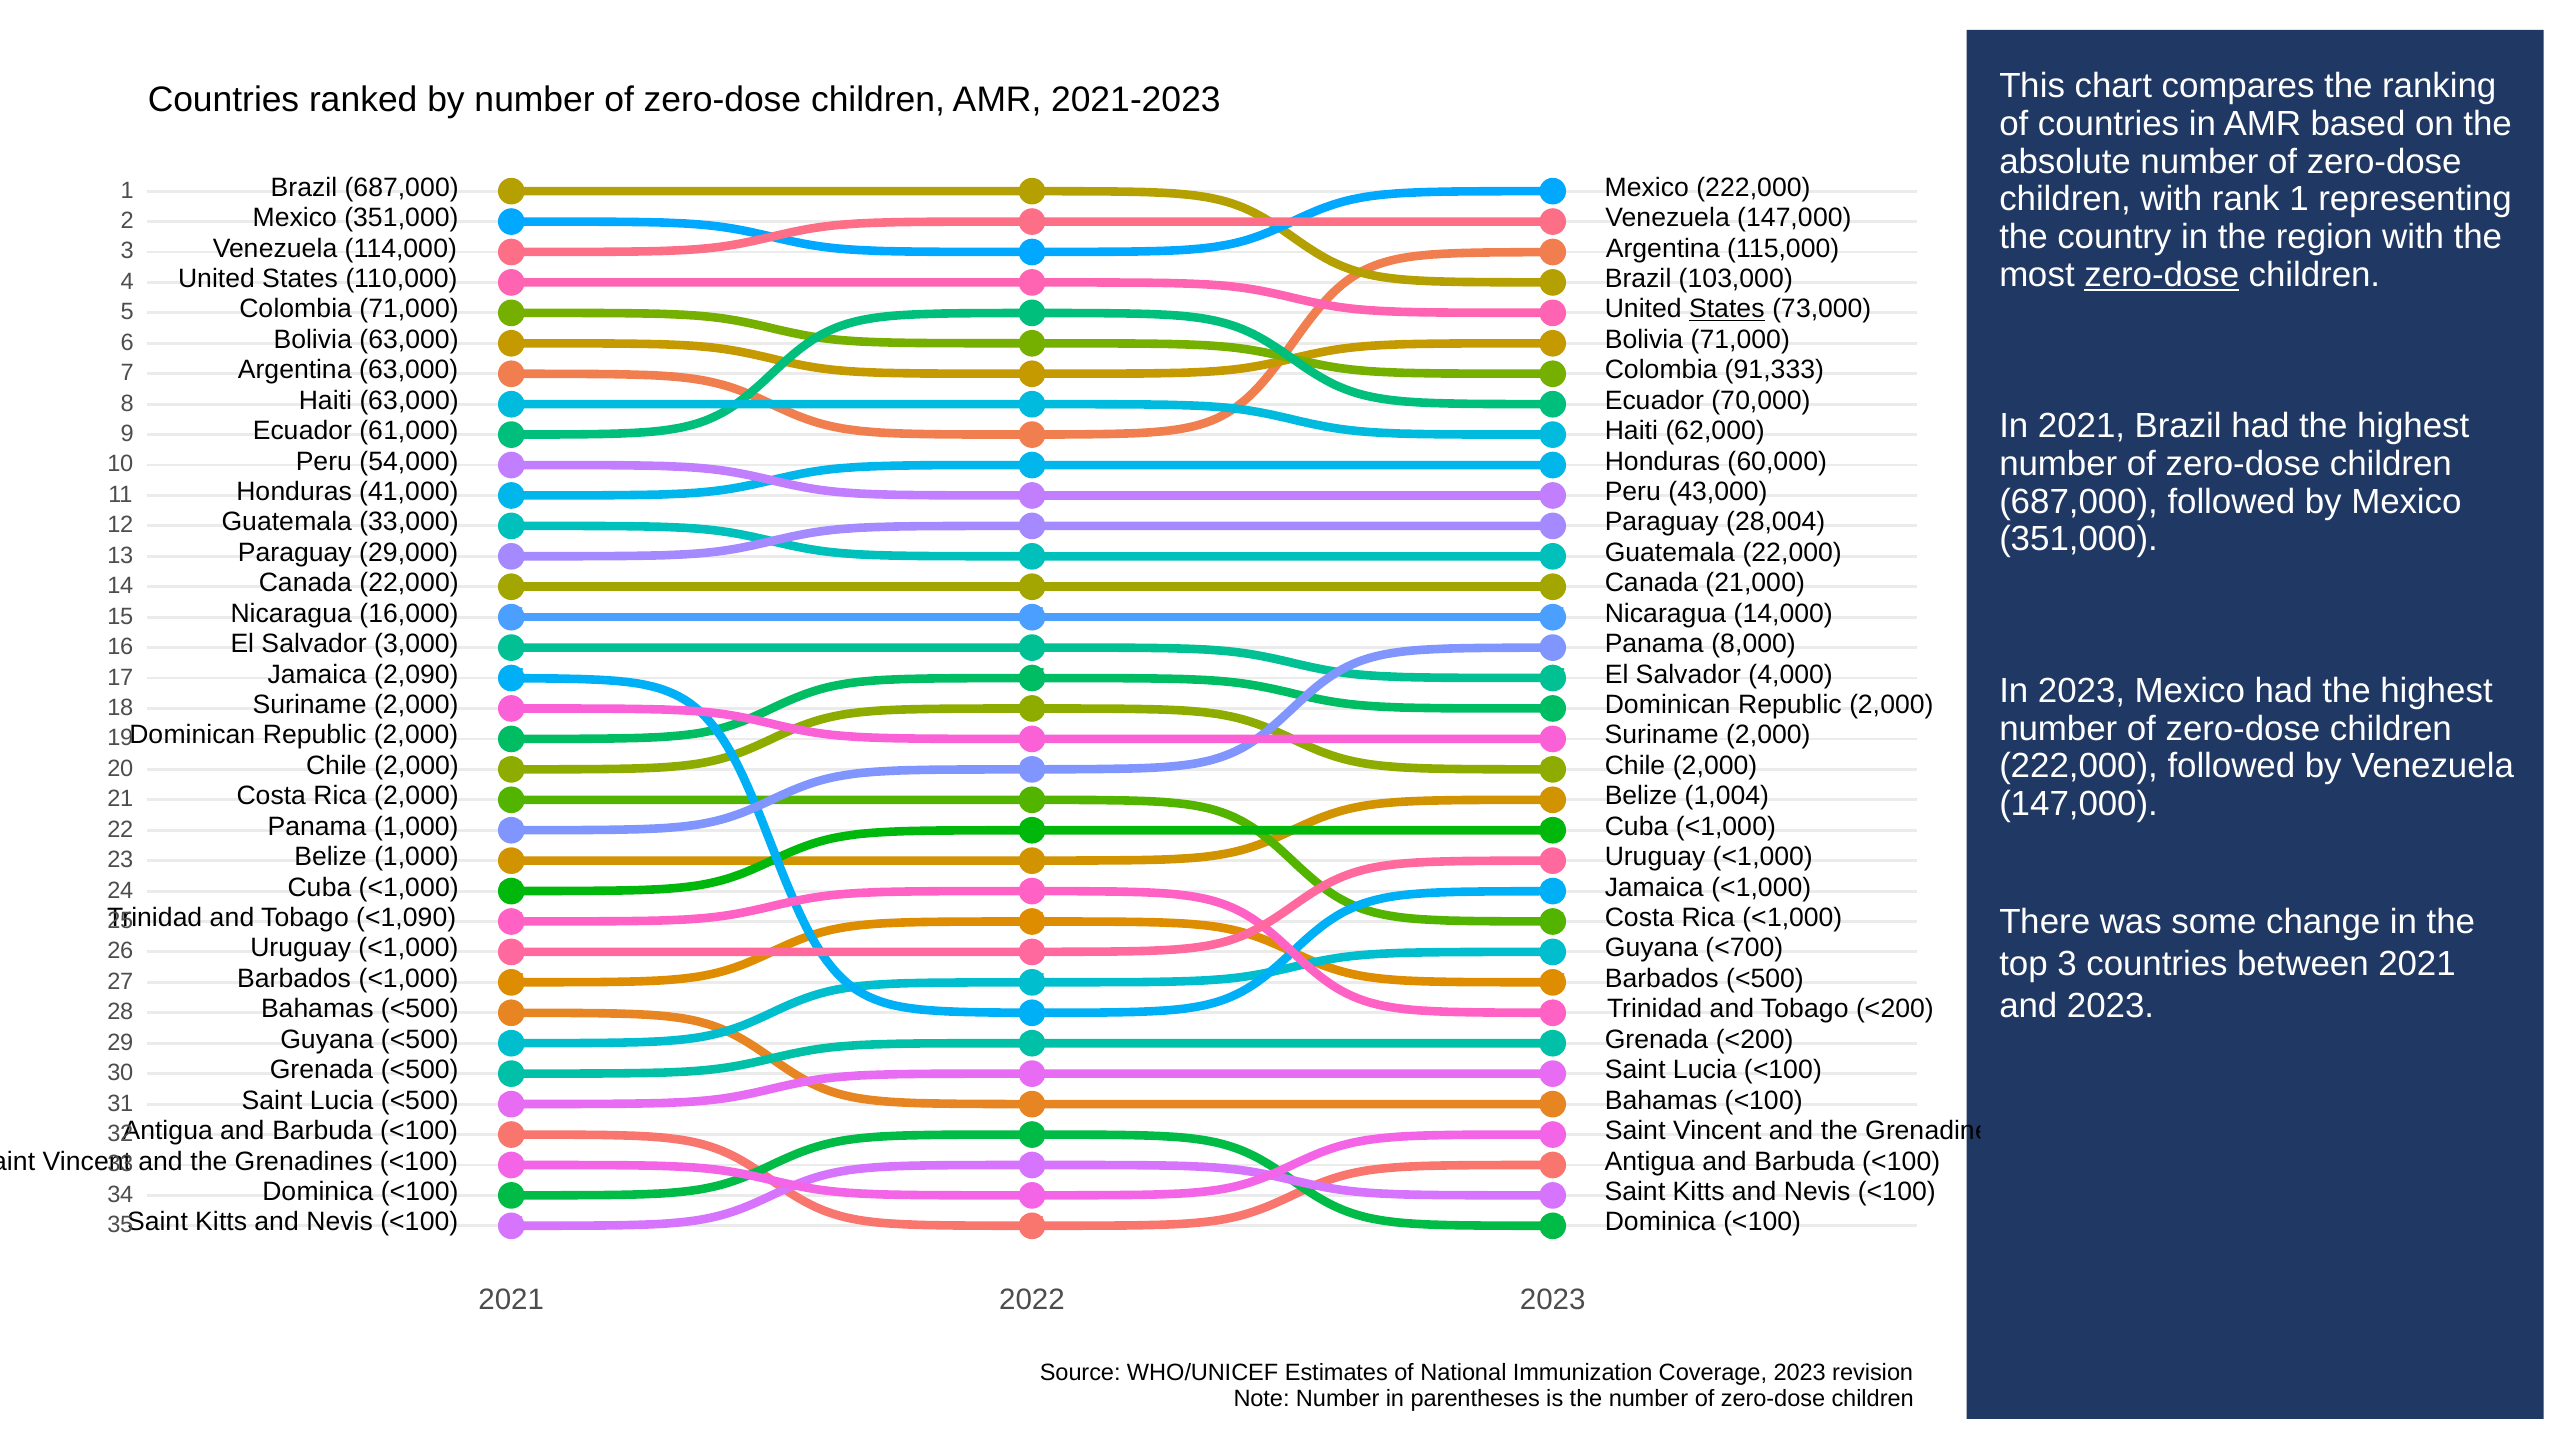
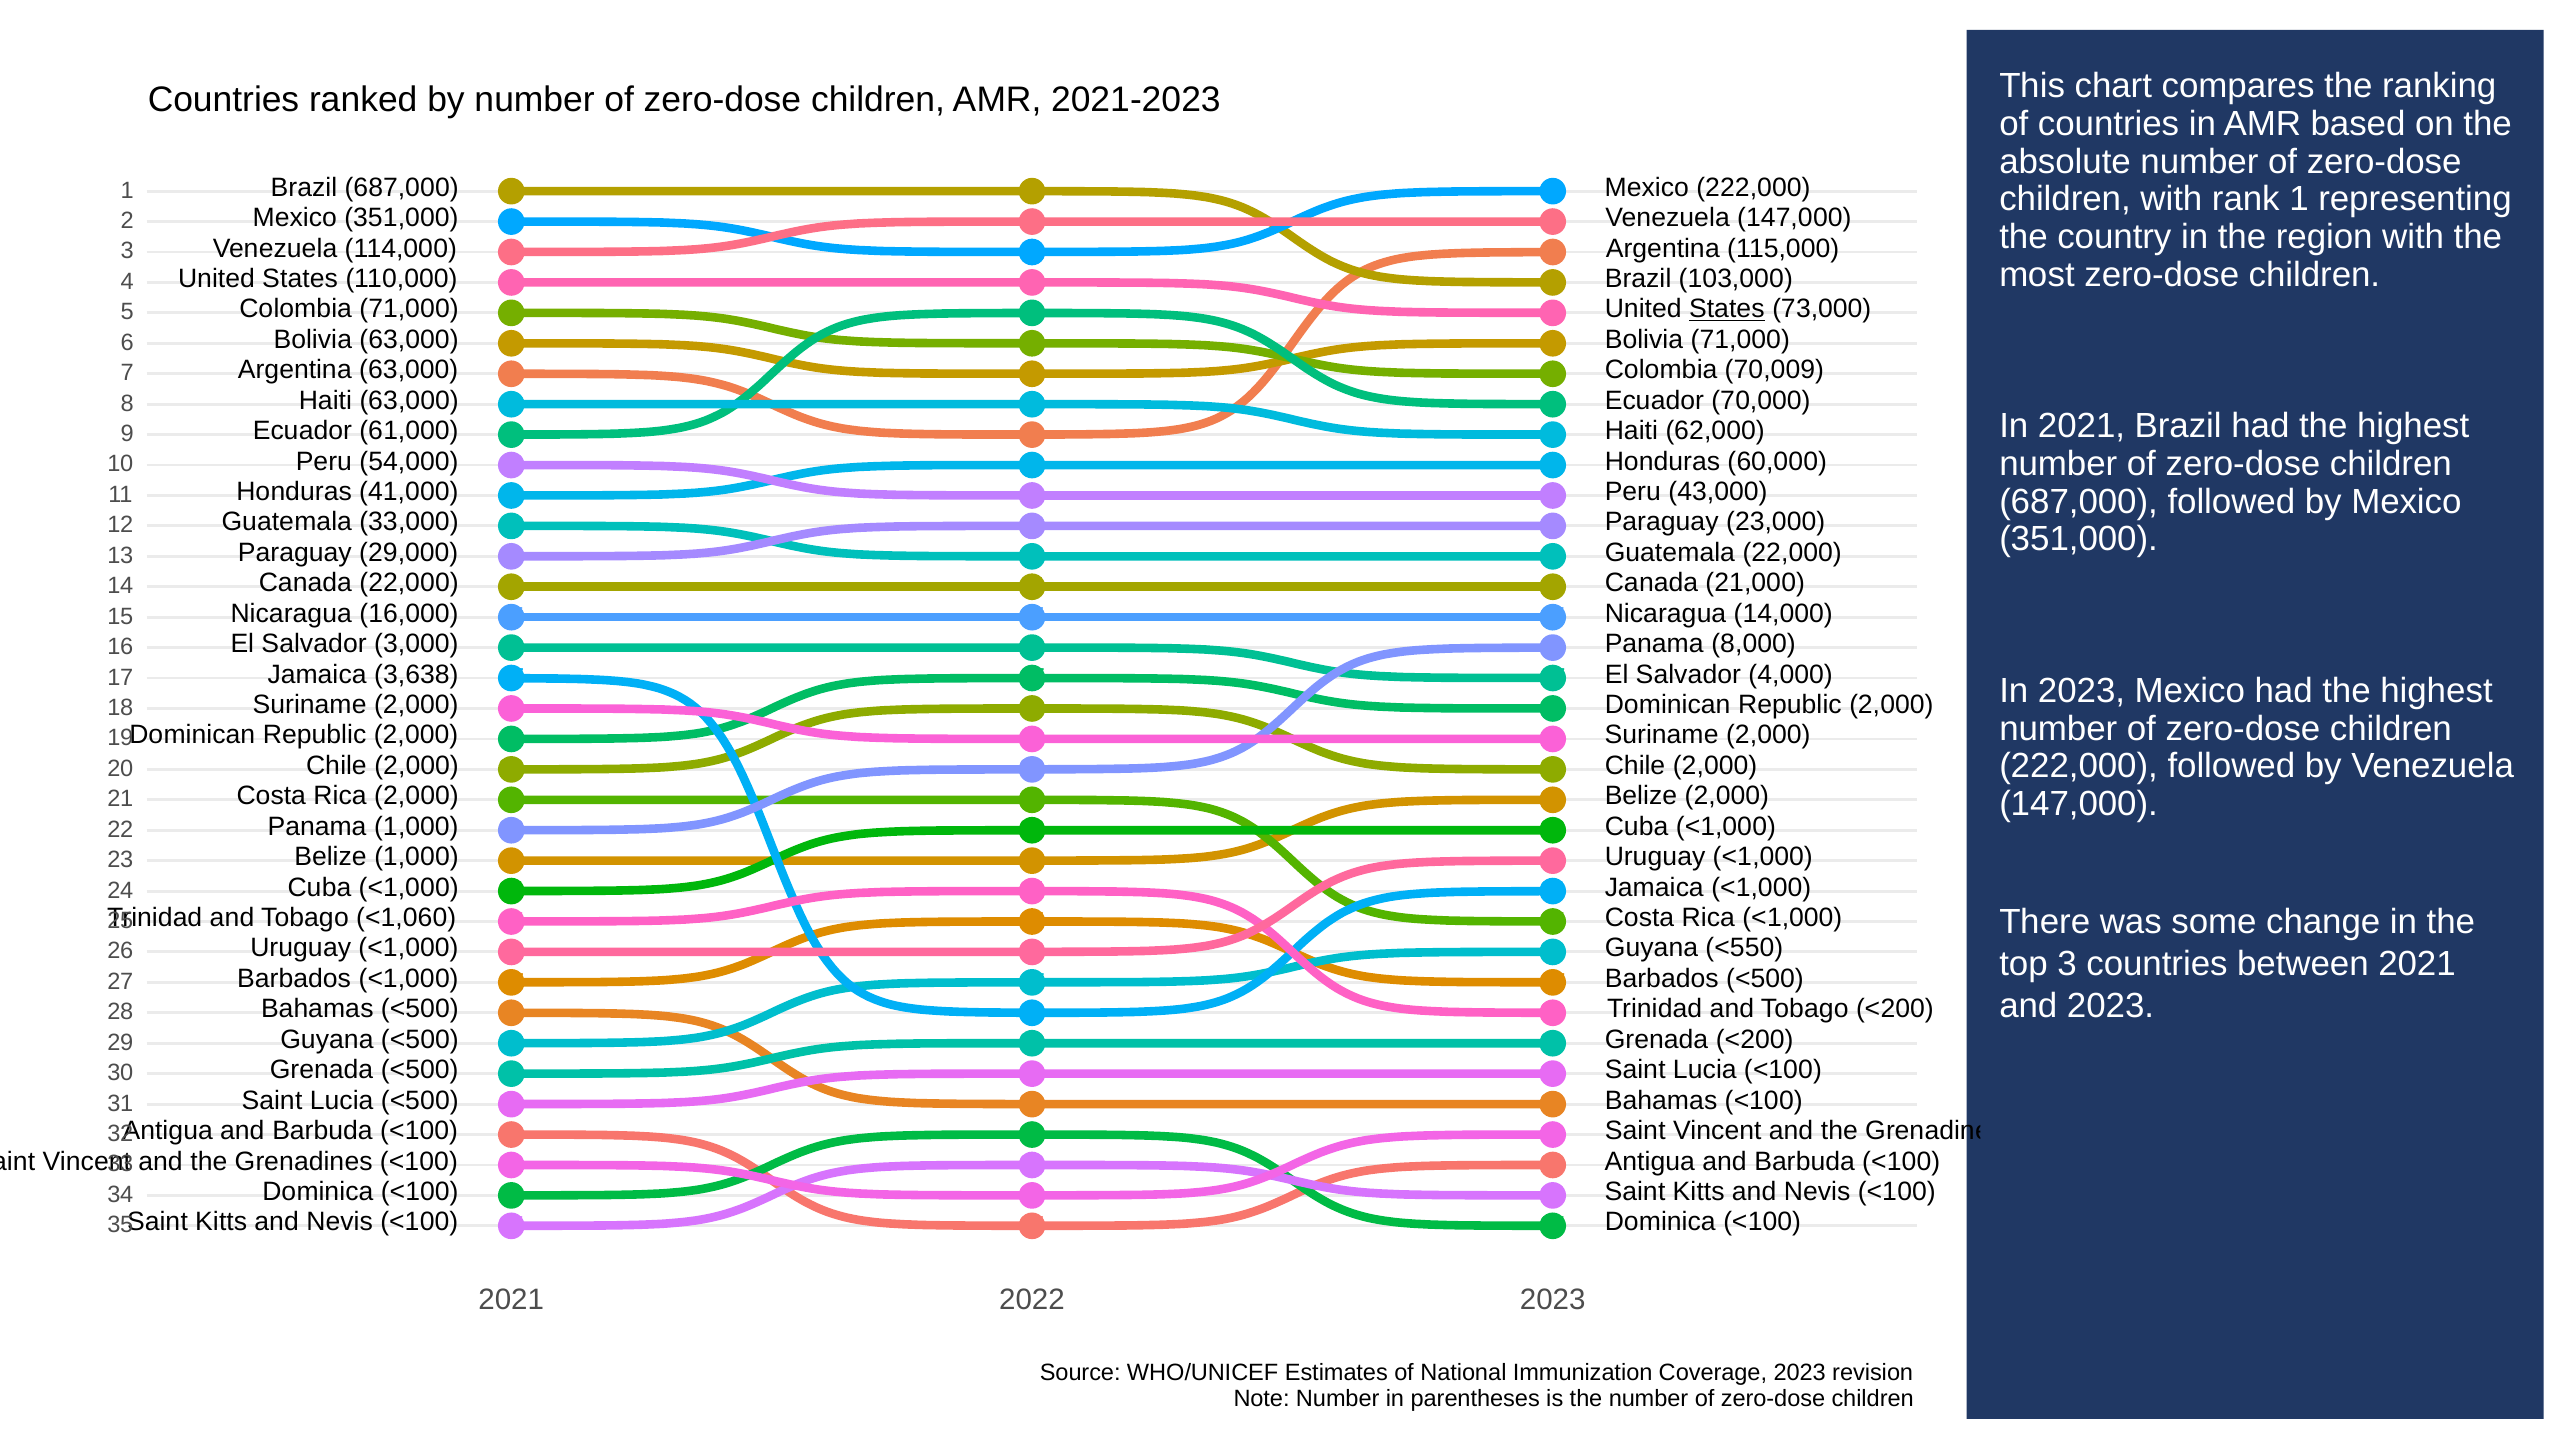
zero-dose at (2162, 275) underline: present -> none
91,333: 91,333 -> 70,009
28,004: 28,004 -> 23,000
2,090: 2,090 -> 3,638
Belize 1,004: 1,004 -> 2,000
<1,090: <1,090 -> <1,060
<700: <700 -> <550
